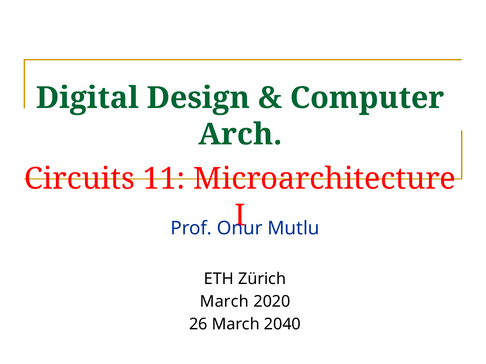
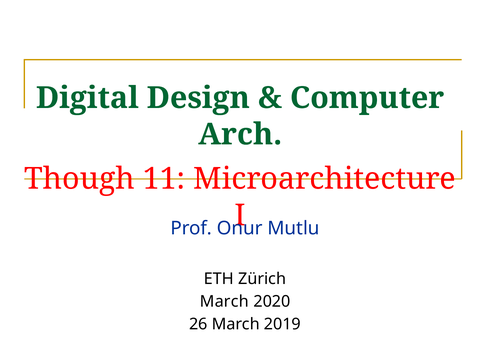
Circuits: Circuits -> Though
2040: 2040 -> 2019
